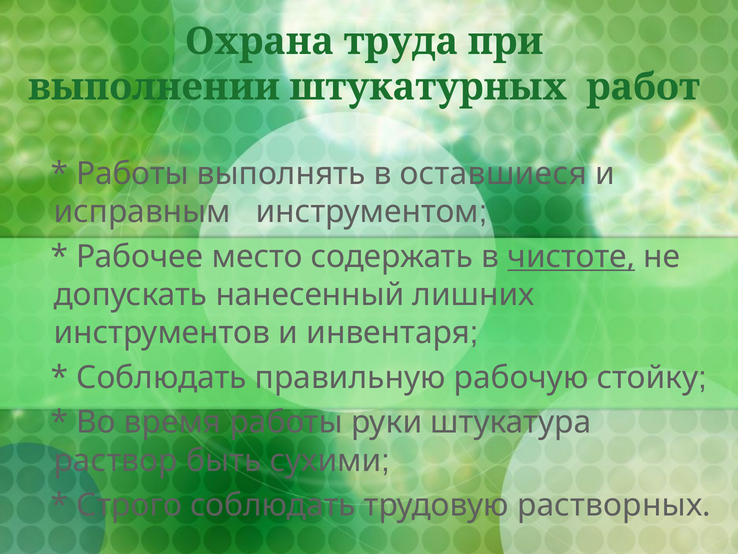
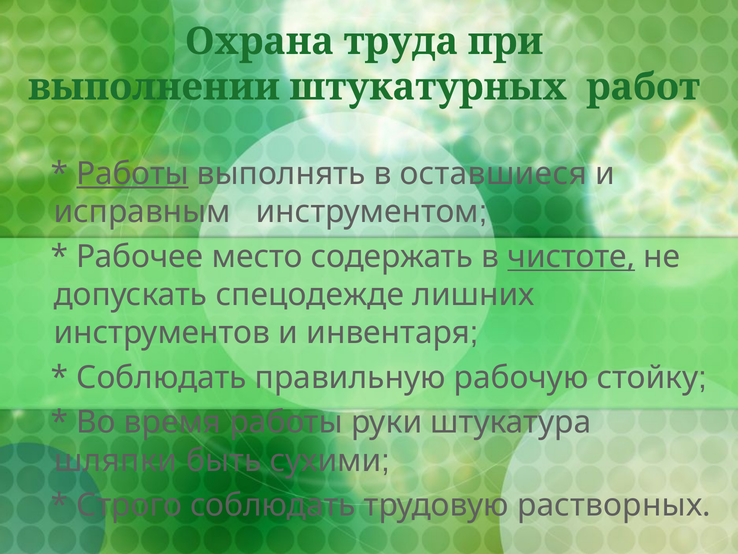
Работы at (133, 173) underline: none -> present
нанесенный: нанесенный -> спецодежде
раствор: раствор -> шляпки
